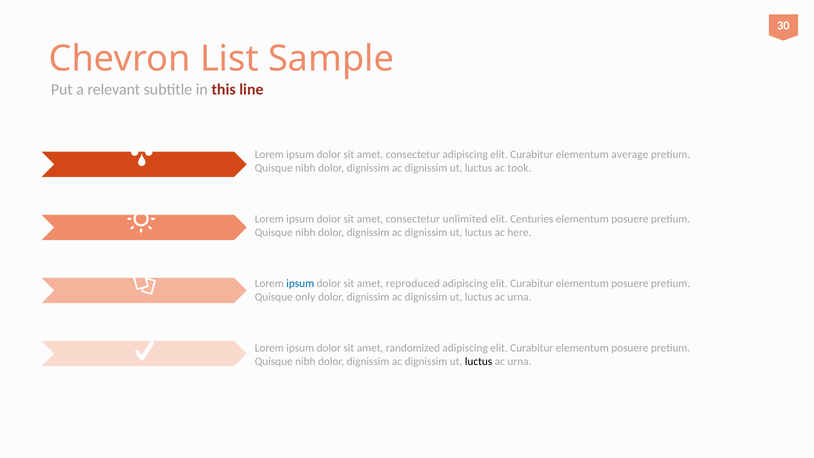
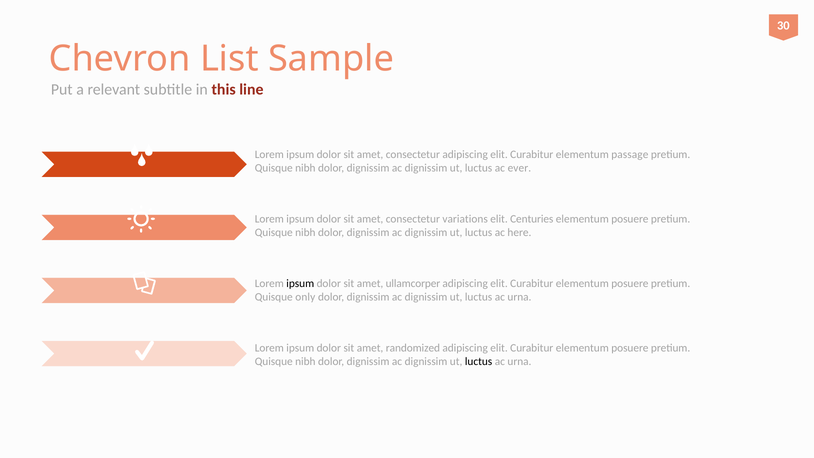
average: average -> passage
took: took -> ever
unlimited: unlimited -> variations
ipsum at (300, 284) colour: blue -> black
reproduced: reproduced -> ullamcorper
